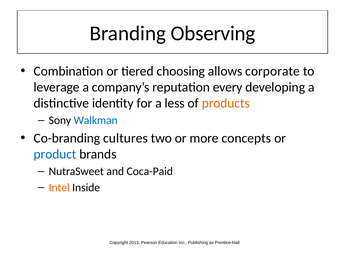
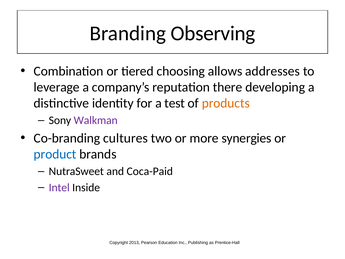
corporate: corporate -> addresses
every: every -> there
less: less -> test
Walkman colour: blue -> purple
concepts: concepts -> synergies
Intel colour: orange -> purple
